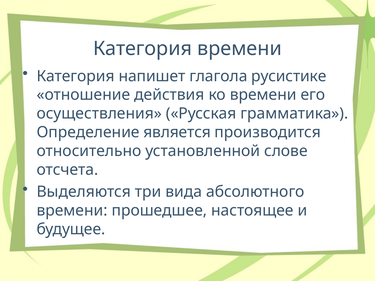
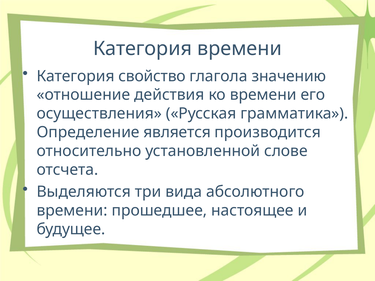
напишет: напишет -> свойство
русистике: русистике -> значению
